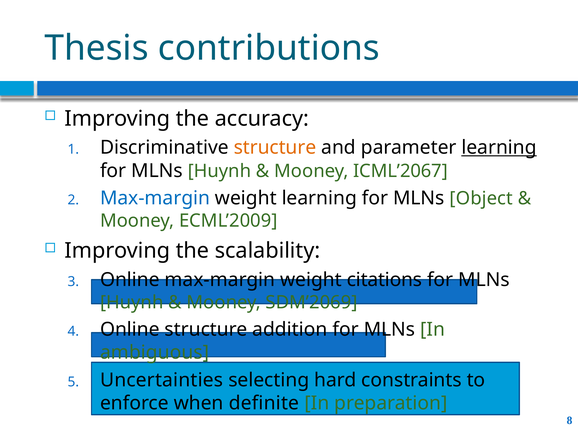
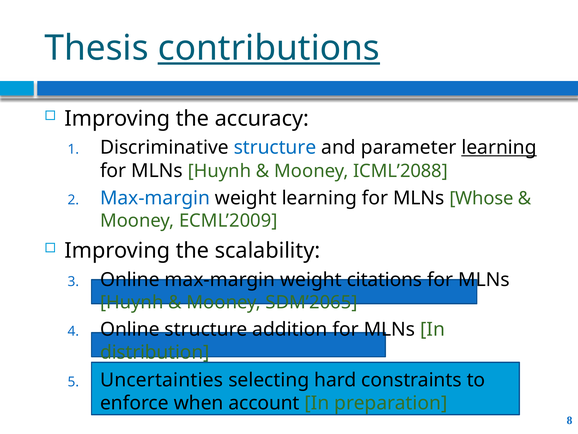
contributions underline: none -> present
structure at (275, 147) colour: orange -> blue
ICML’2067: ICML’2067 -> ICML’2088
Object: Object -> Whose
SDM’2069: SDM’2069 -> SDM’2065
ambiguous: ambiguous -> distribution
definite: definite -> account
